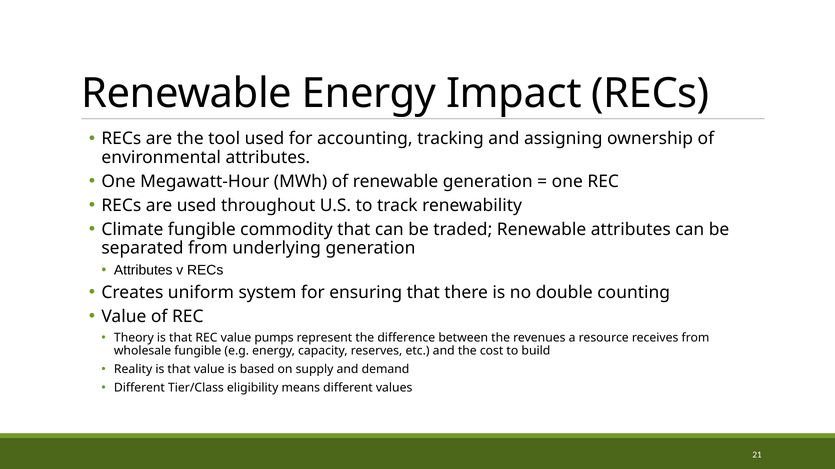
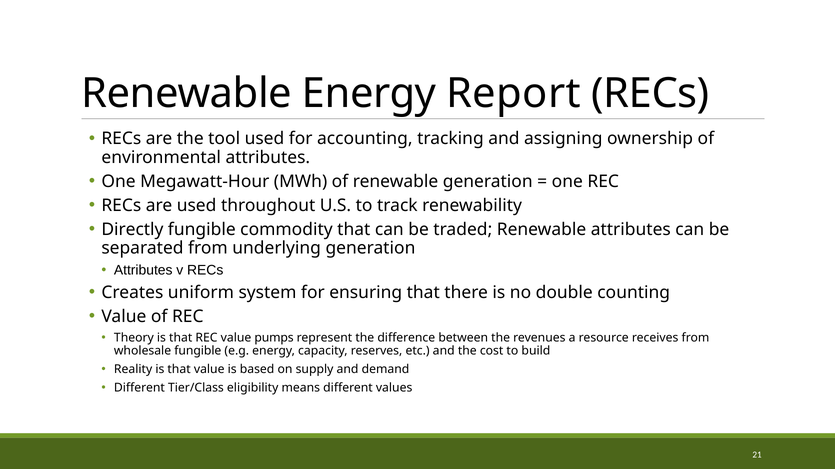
Impact: Impact -> Report
Climate: Climate -> Directly
